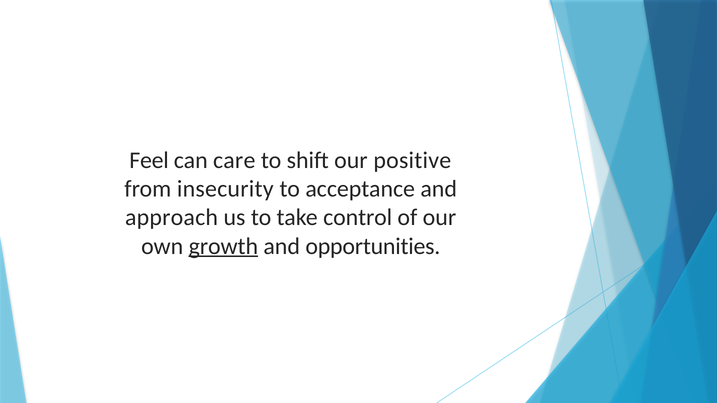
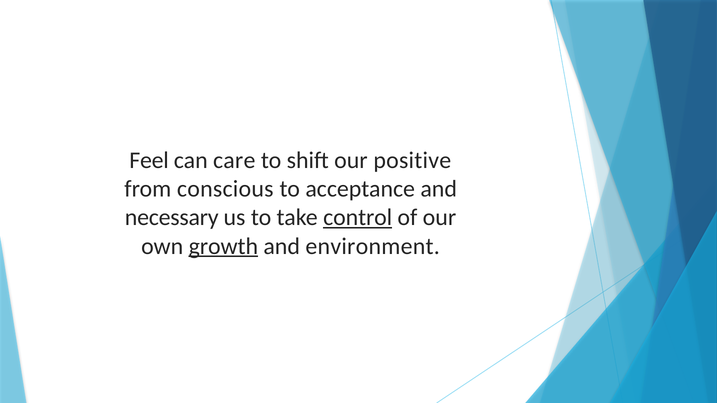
insecurity: insecurity -> conscious
approach: approach -> necessary
control underline: none -> present
opportunities: opportunities -> environment
